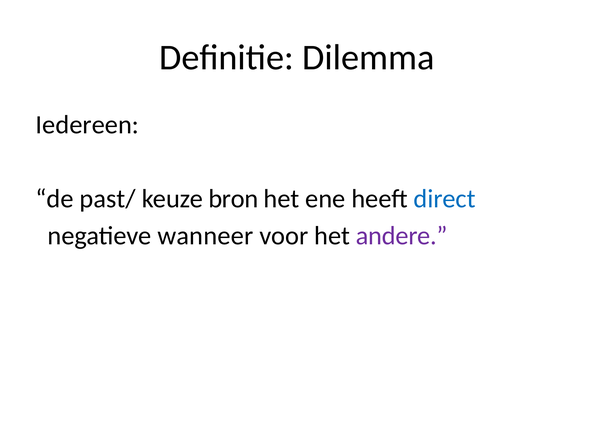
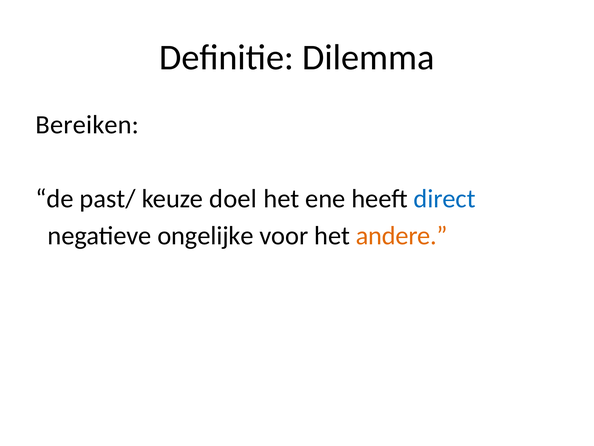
Iedereen: Iedereen -> Bereiken
bron: bron -> doel
wanneer: wanneer -> ongelijke
andere colour: purple -> orange
